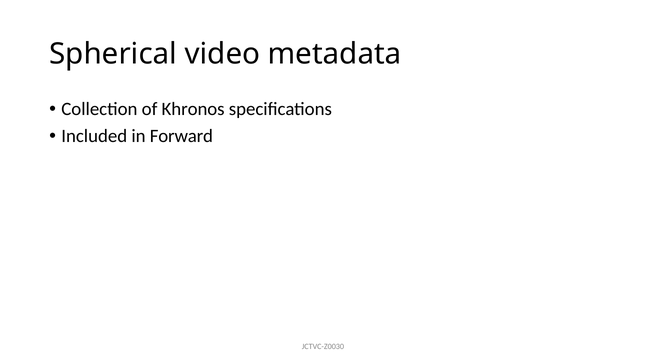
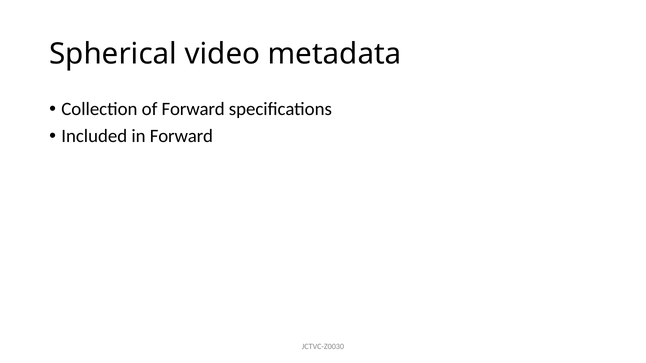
of Khronos: Khronos -> Forward
